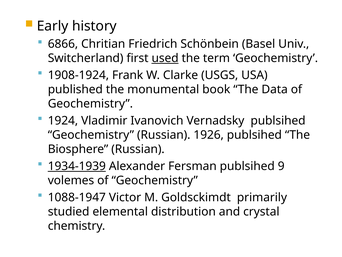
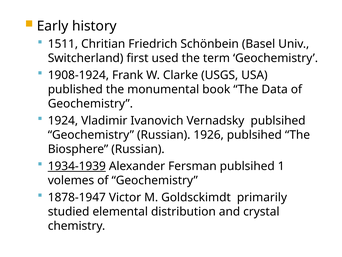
6866: 6866 -> 1511
used underline: present -> none
9: 9 -> 1
1088-1947: 1088-1947 -> 1878-1947
